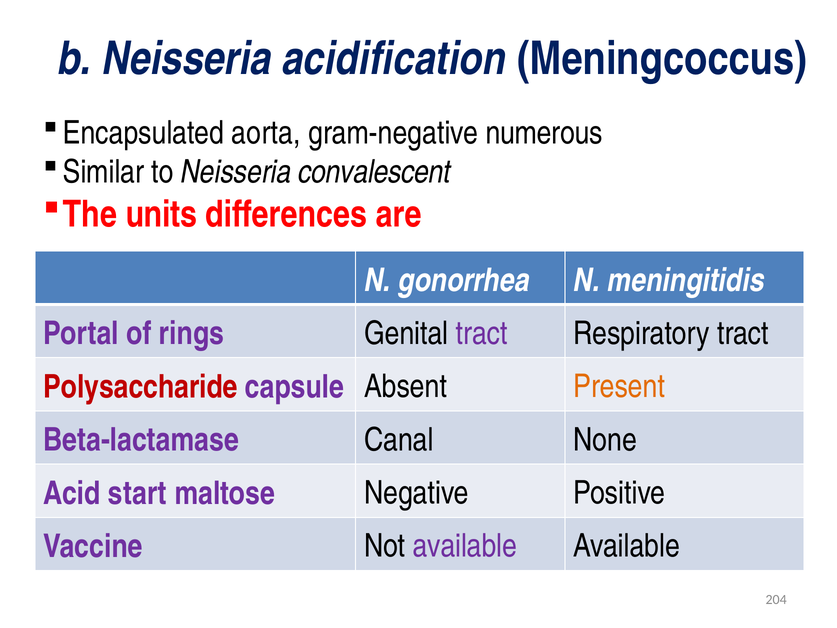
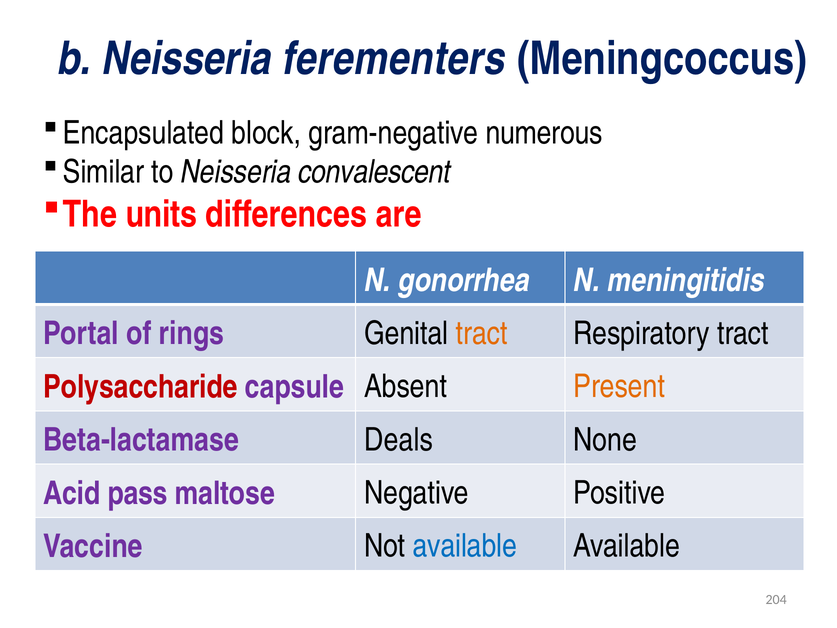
acidification: acidification -> ferementers
aorta: aorta -> block
tract at (482, 333) colour: purple -> orange
Canal: Canal -> Deals
start: start -> pass
available at (465, 546) colour: purple -> blue
